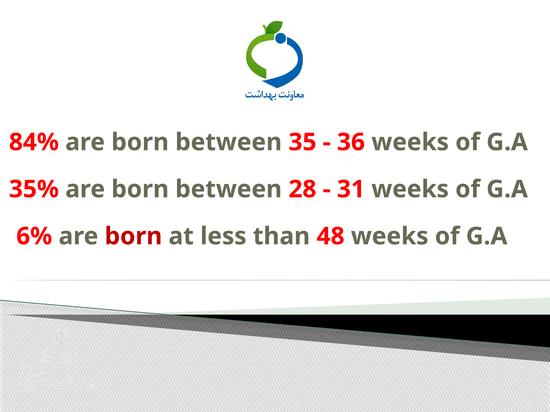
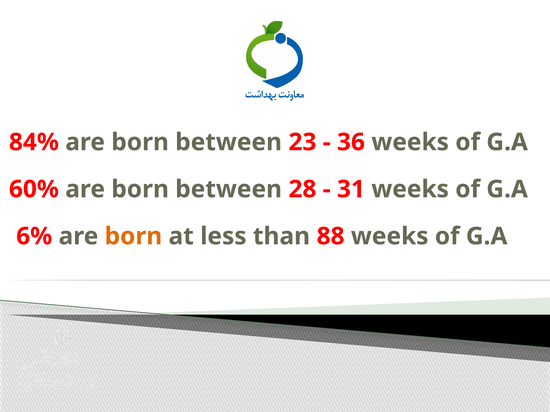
35: 35 -> 23
35%: 35% -> 60%
born at (133, 237) colour: red -> orange
48: 48 -> 88
